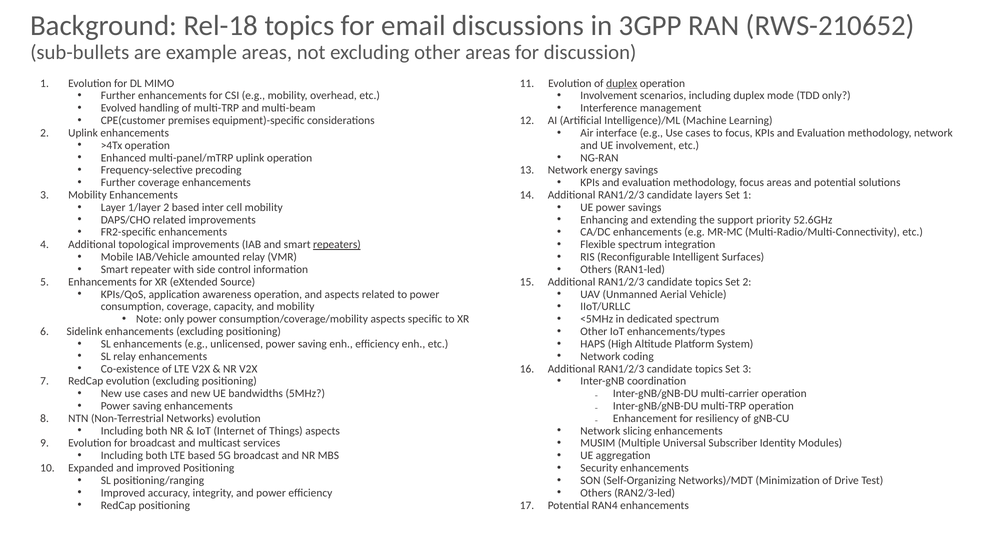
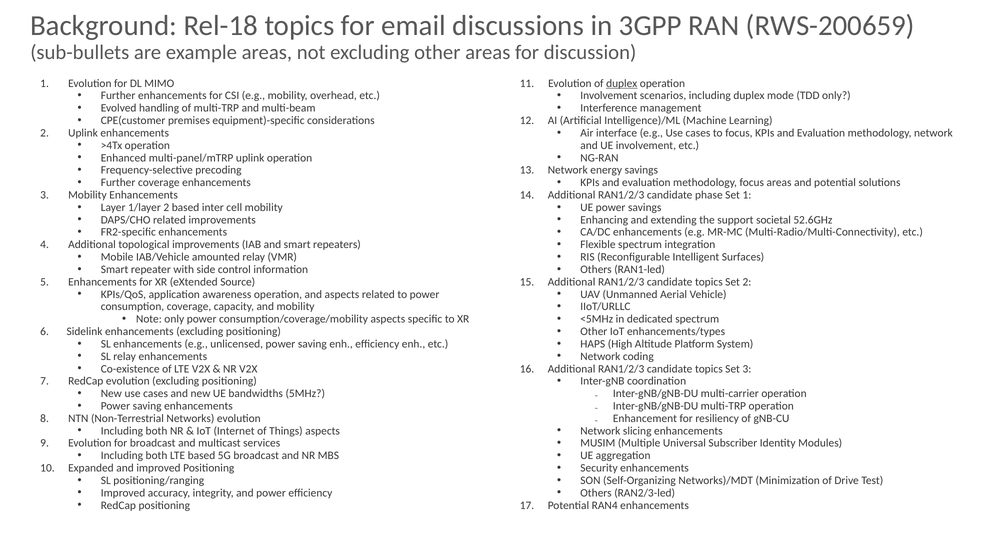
RWS-210652: RWS-210652 -> RWS-200659
layers: layers -> phase
priority: priority -> societal
repeaters underline: present -> none
